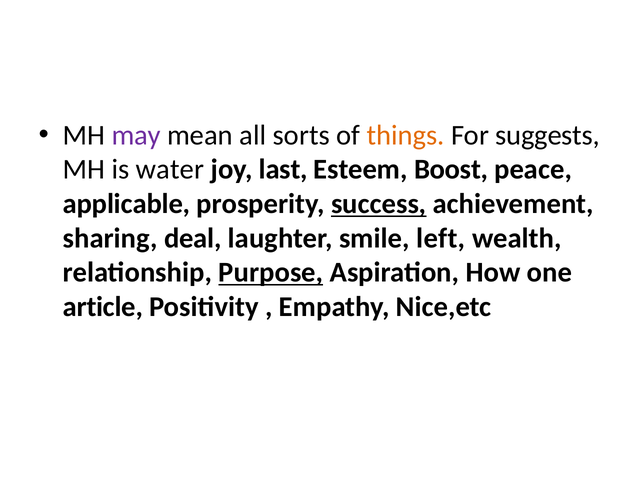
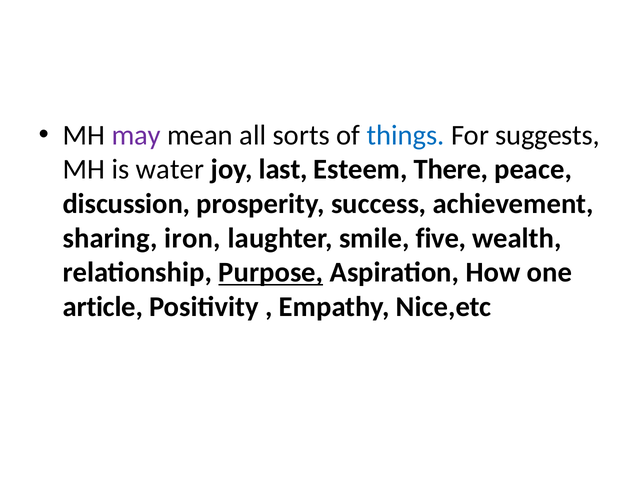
things colour: orange -> blue
Boost: Boost -> There
applicable: applicable -> discussion
success underline: present -> none
deal: deal -> iron
left: left -> five
